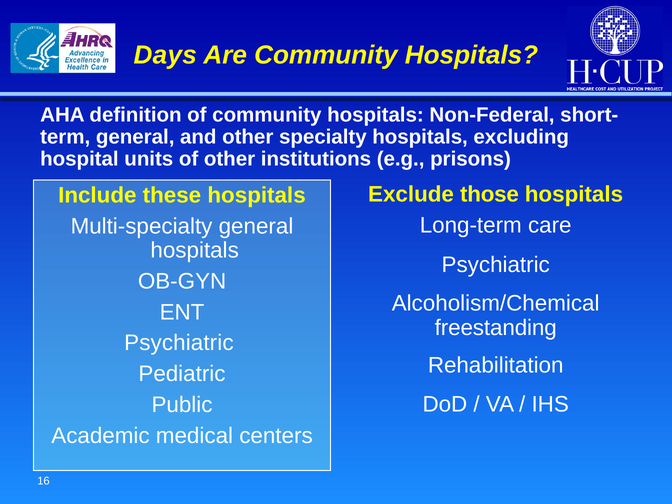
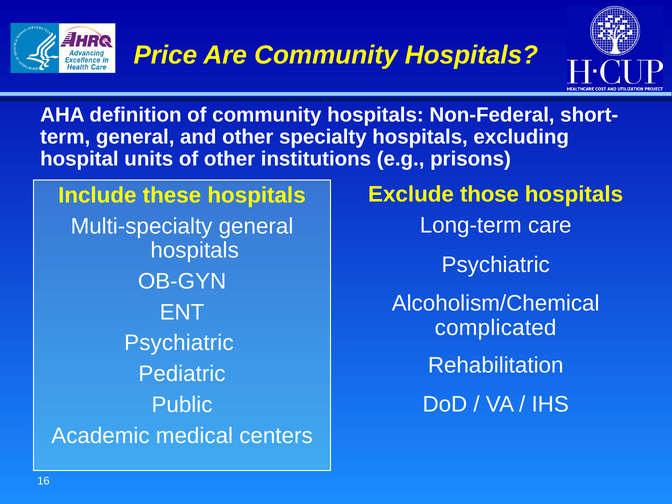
Days: Days -> Price
freestanding: freestanding -> complicated
